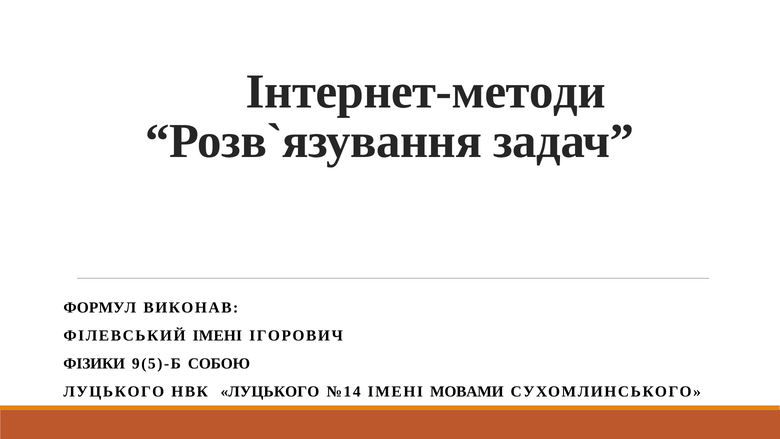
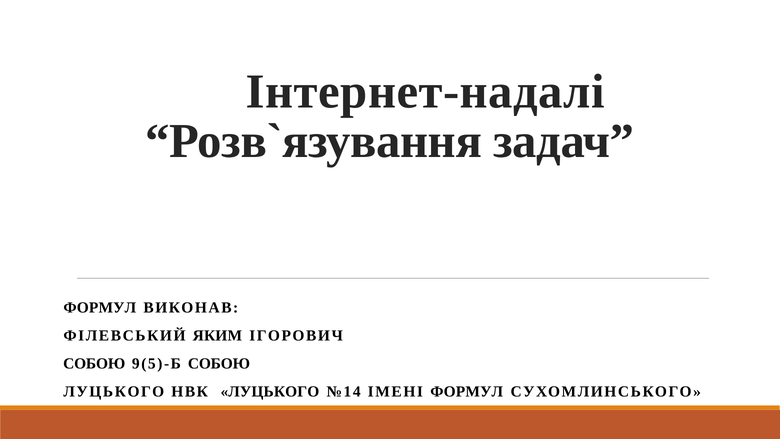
Інтернет-методи: Інтернет-методи -> Інтернет-надалі
ФІЛЕВСЬКИЙ ІМЕНІ: ІМЕНІ -> ЯКИМ
ФІЗИКИ at (94, 364): ФІЗИКИ -> СОБОЮ
ІМЕНІ МОВАМИ: МОВАМИ -> ФОРМУЛ
